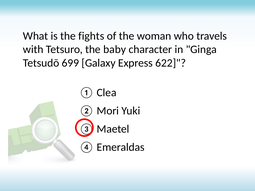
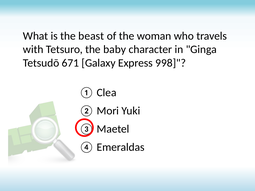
fights: fights -> beast
699: 699 -> 671
622: 622 -> 998
